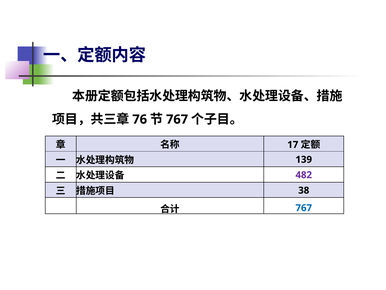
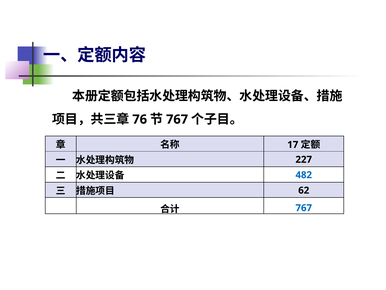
139: 139 -> 227
482 colour: purple -> blue
38: 38 -> 62
